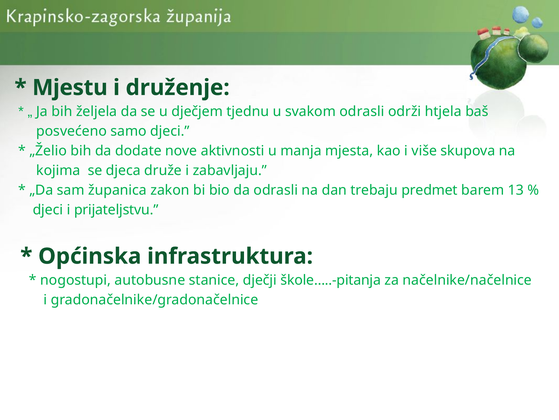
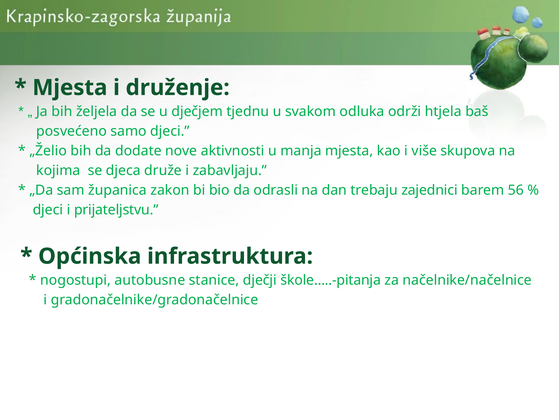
Mjestu at (70, 88): Mjestu -> Mjesta
svakom odrasli: odrasli -> odluka
predmet: predmet -> zajednici
13: 13 -> 56
